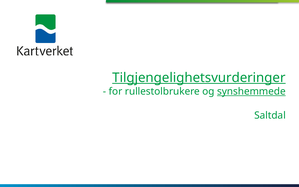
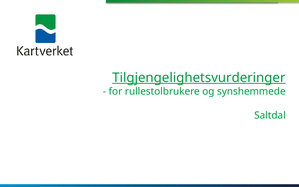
synshemmede underline: present -> none
